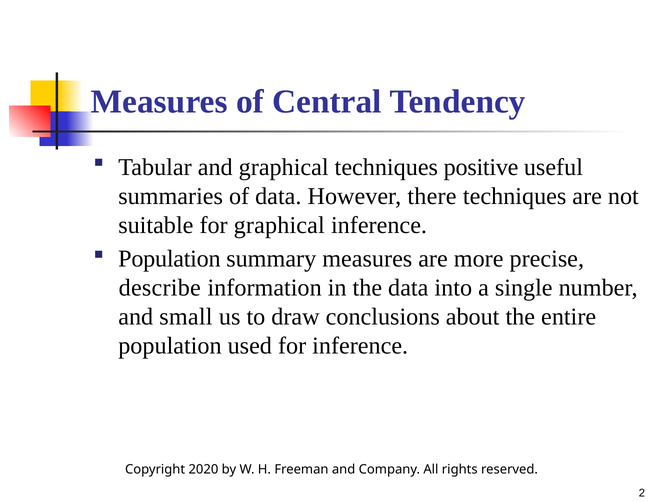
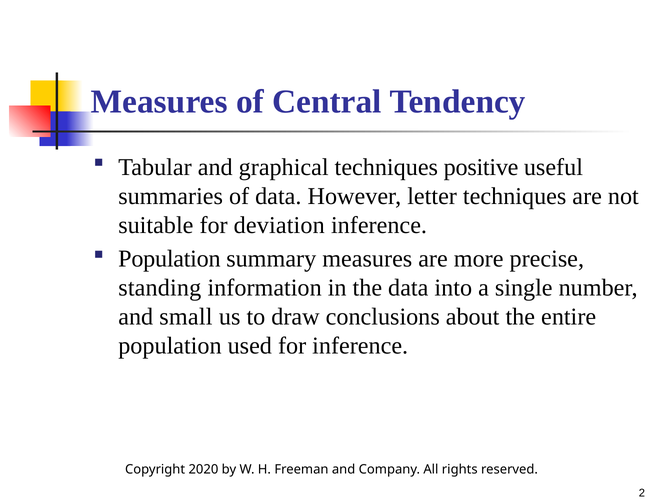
there: there -> letter
for graphical: graphical -> deviation
describe: describe -> standing
